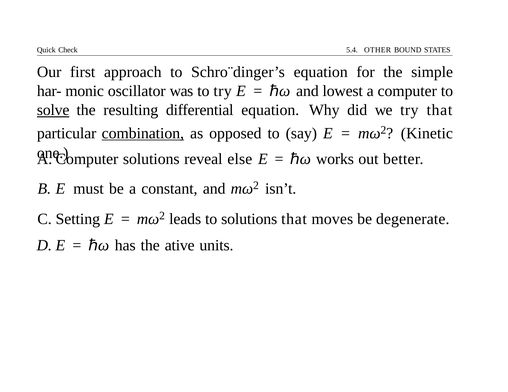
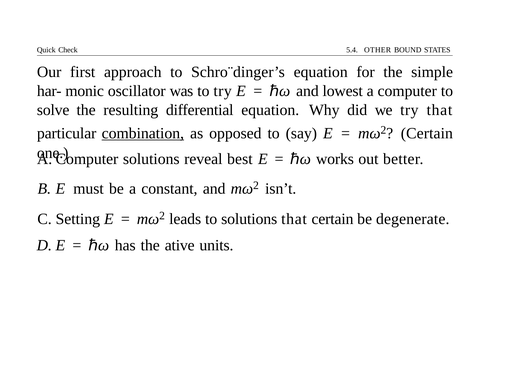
solve underline: present -> none
Kinetic at (427, 133): Kinetic -> Certain
else: else -> best
that moves: moves -> certain
